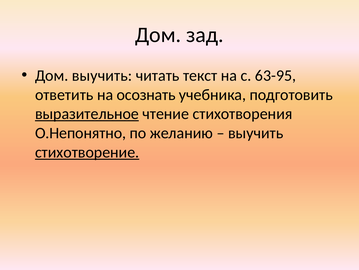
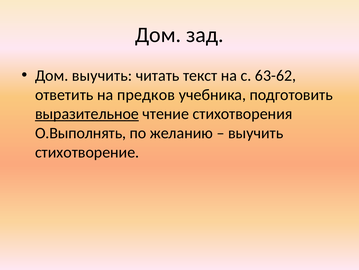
63-95: 63-95 -> 63-62
осознать: осознать -> предков
О.Непонятно: О.Непонятно -> О.Выполнять
стихотворение underline: present -> none
